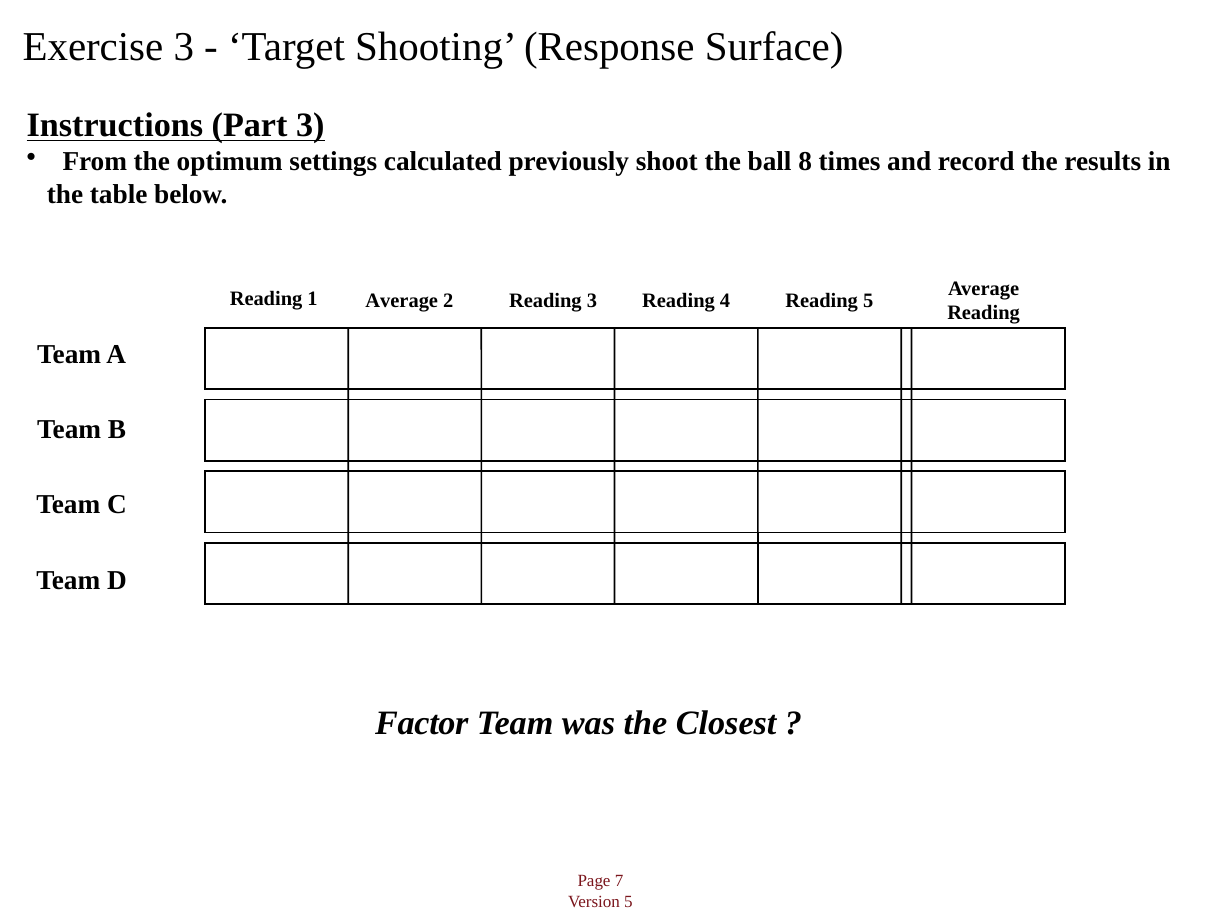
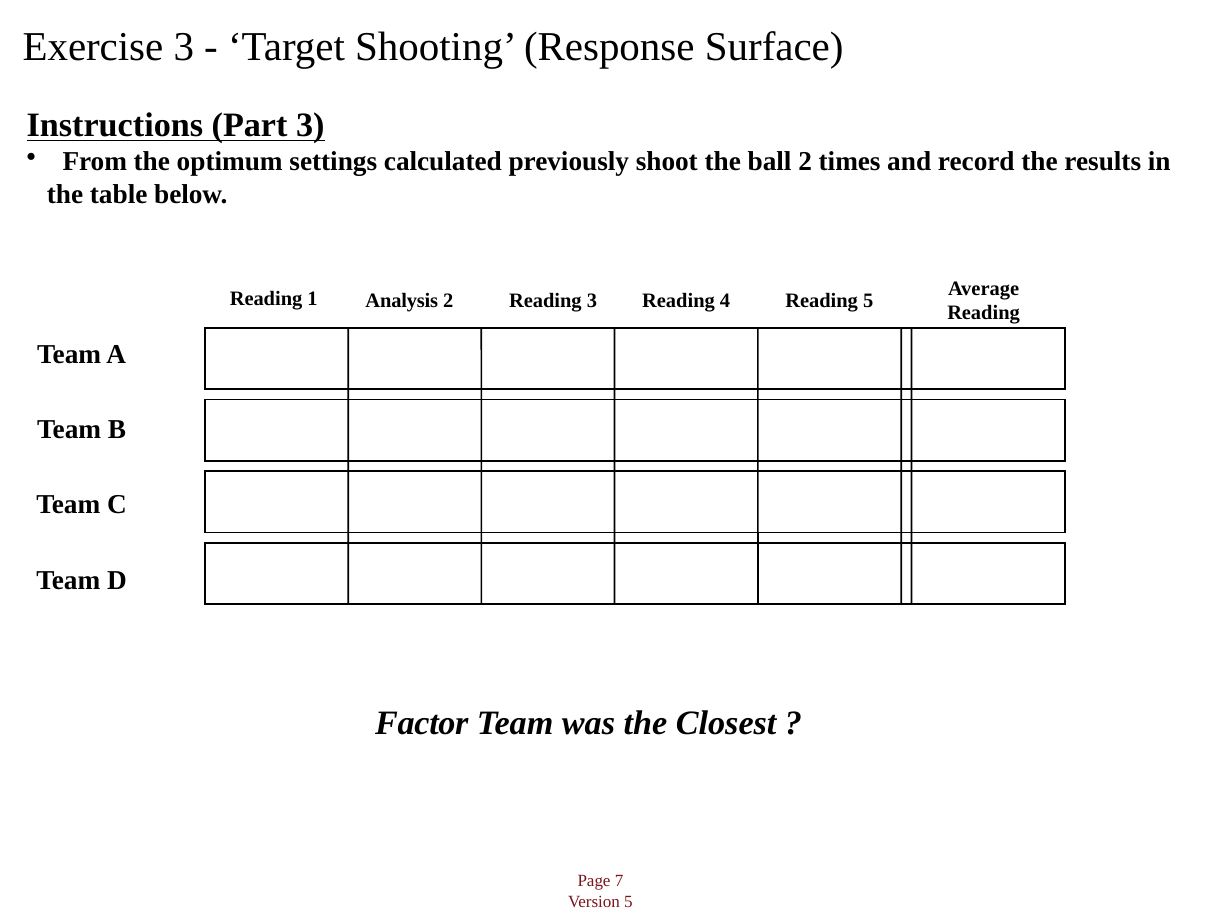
ball 8: 8 -> 2
Average at (402, 300): Average -> Analysis
